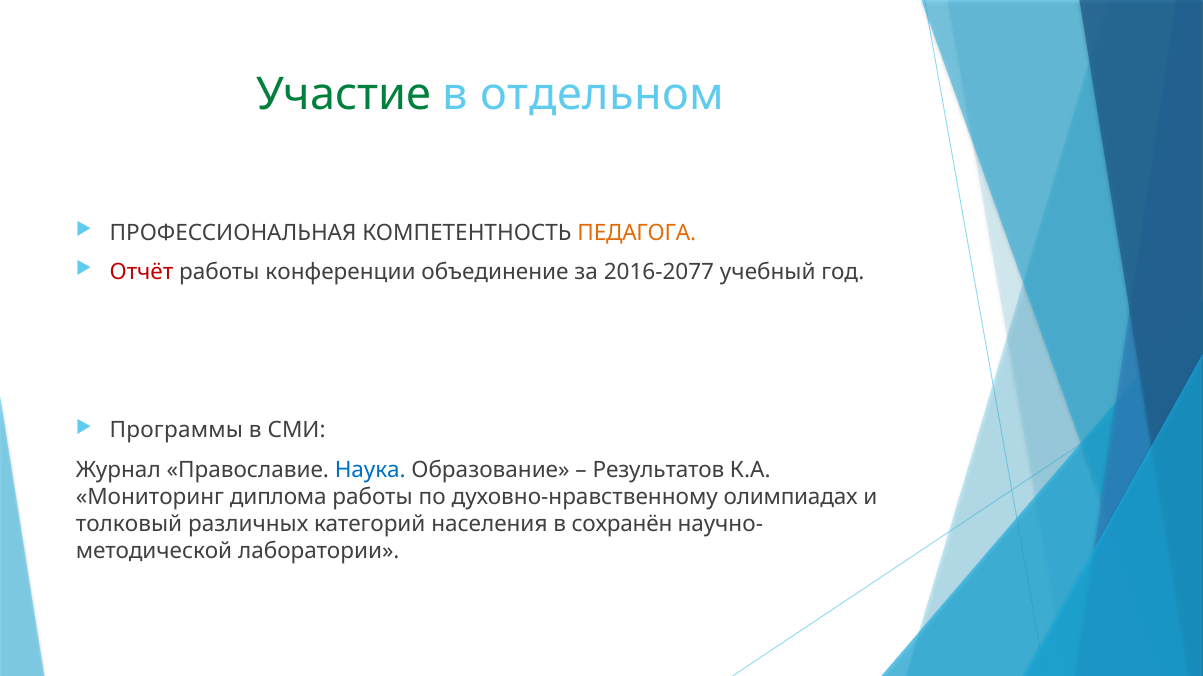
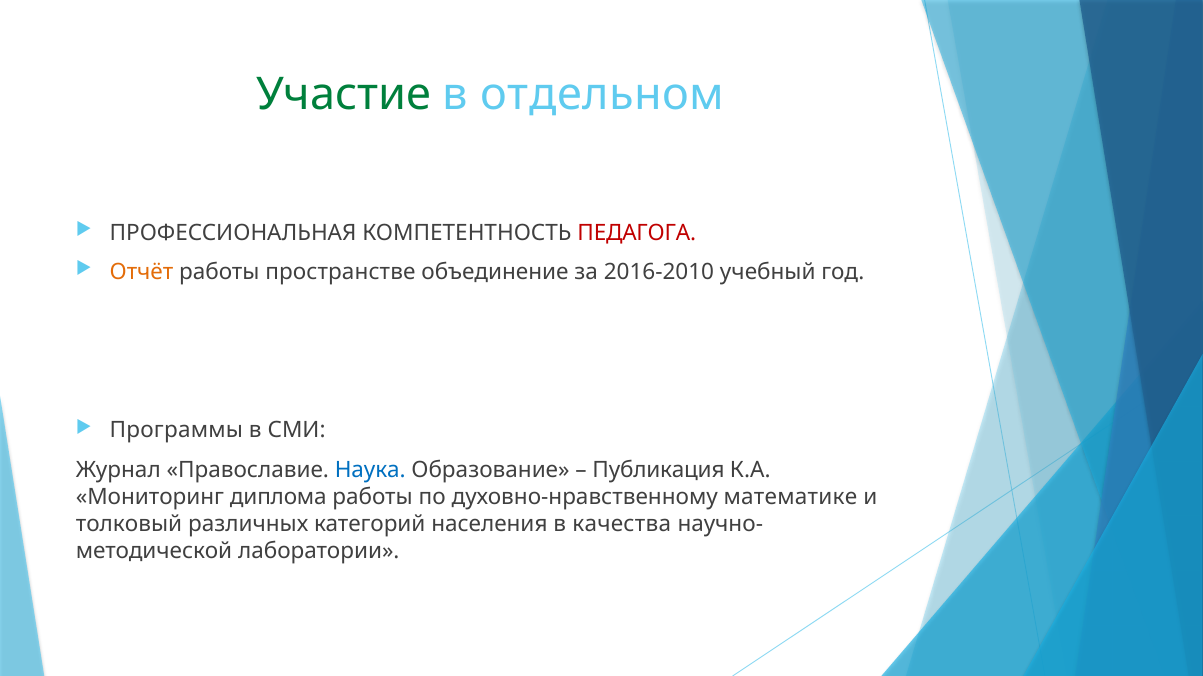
ПЕДАГОГА colour: orange -> red
Отчёт colour: red -> orange
конференции: конференции -> пространстве
2016-2077: 2016-2077 -> 2016-2010
Результатов: Результатов -> Публикация
олимпиадах: олимпиадах -> математике
сохранён: сохранён -> качества
